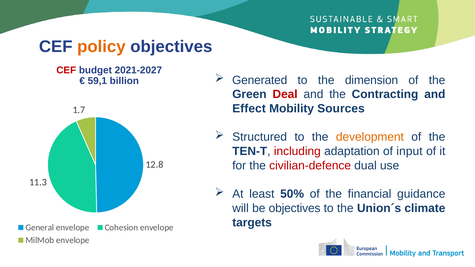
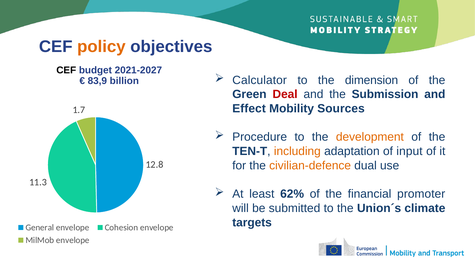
CEF at (66, 70) colour: red -> black
59,1: 59,1 -> 83,9
Generated: Generated -> Calculator
Contracting: Contracting -> Submission
Structured: Structured -> Procedure
including colour: red -> orange
civilian-defence colour: red -> orange
50%: 50% -> 62%
guidance: guidance -> promoter
be objectives: objectives -> submitted
